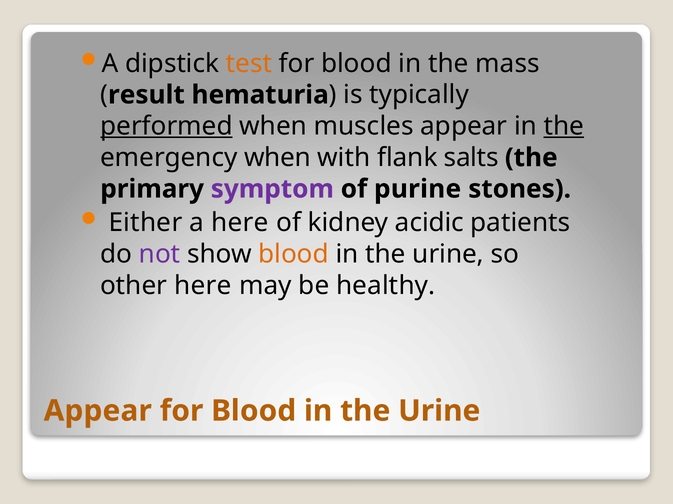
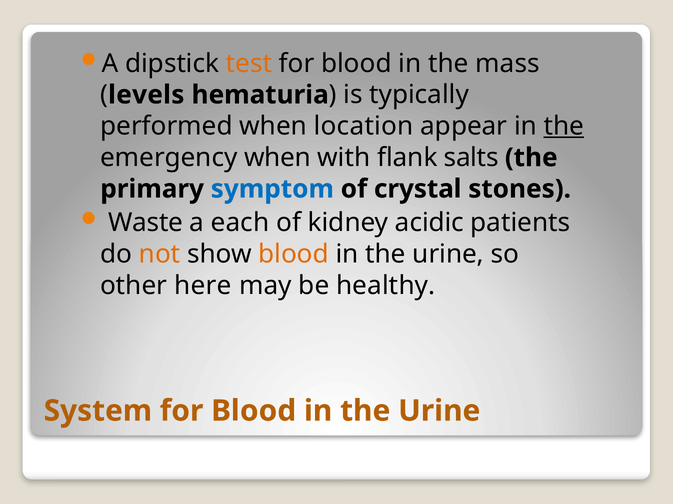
result: result -> levels
performed underline: present -> none
muscles: muscles -> location
symptom colour: purple -> blue
purine: purine -> crystal
Either: Either -> Waste
a here: here -> each
not colour: purple -> orange
Appear at (98, 411): Appear -> System
